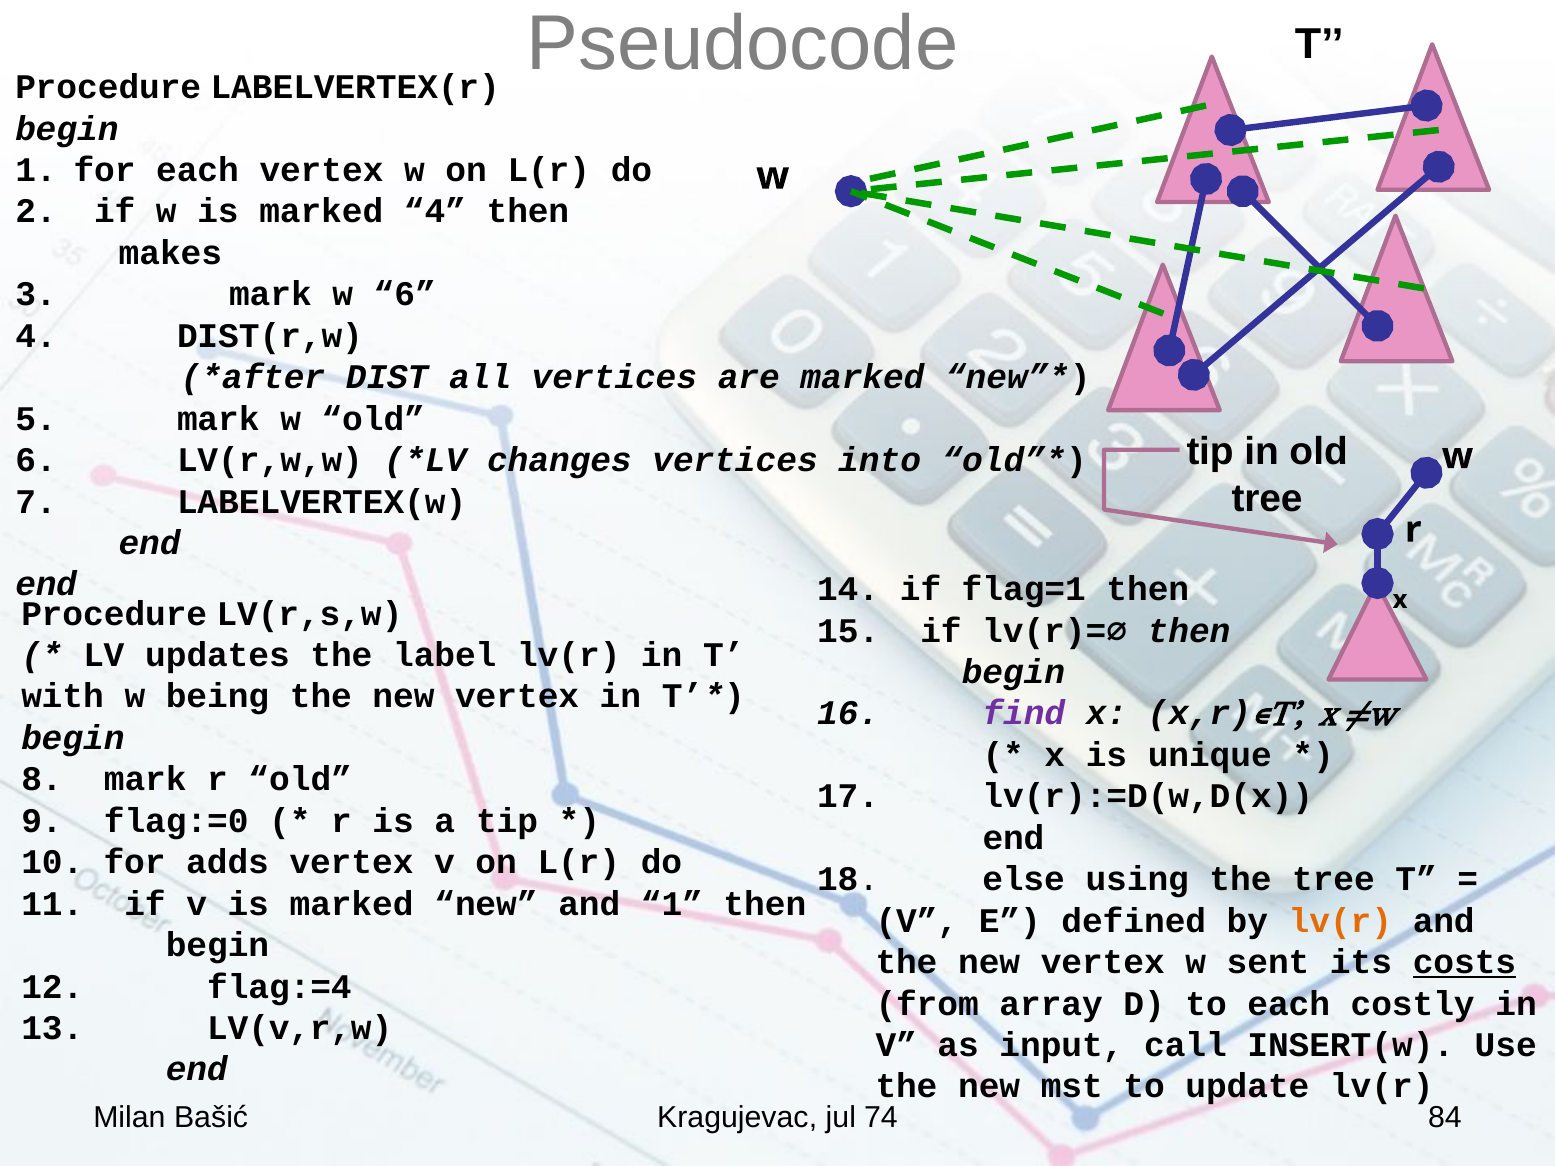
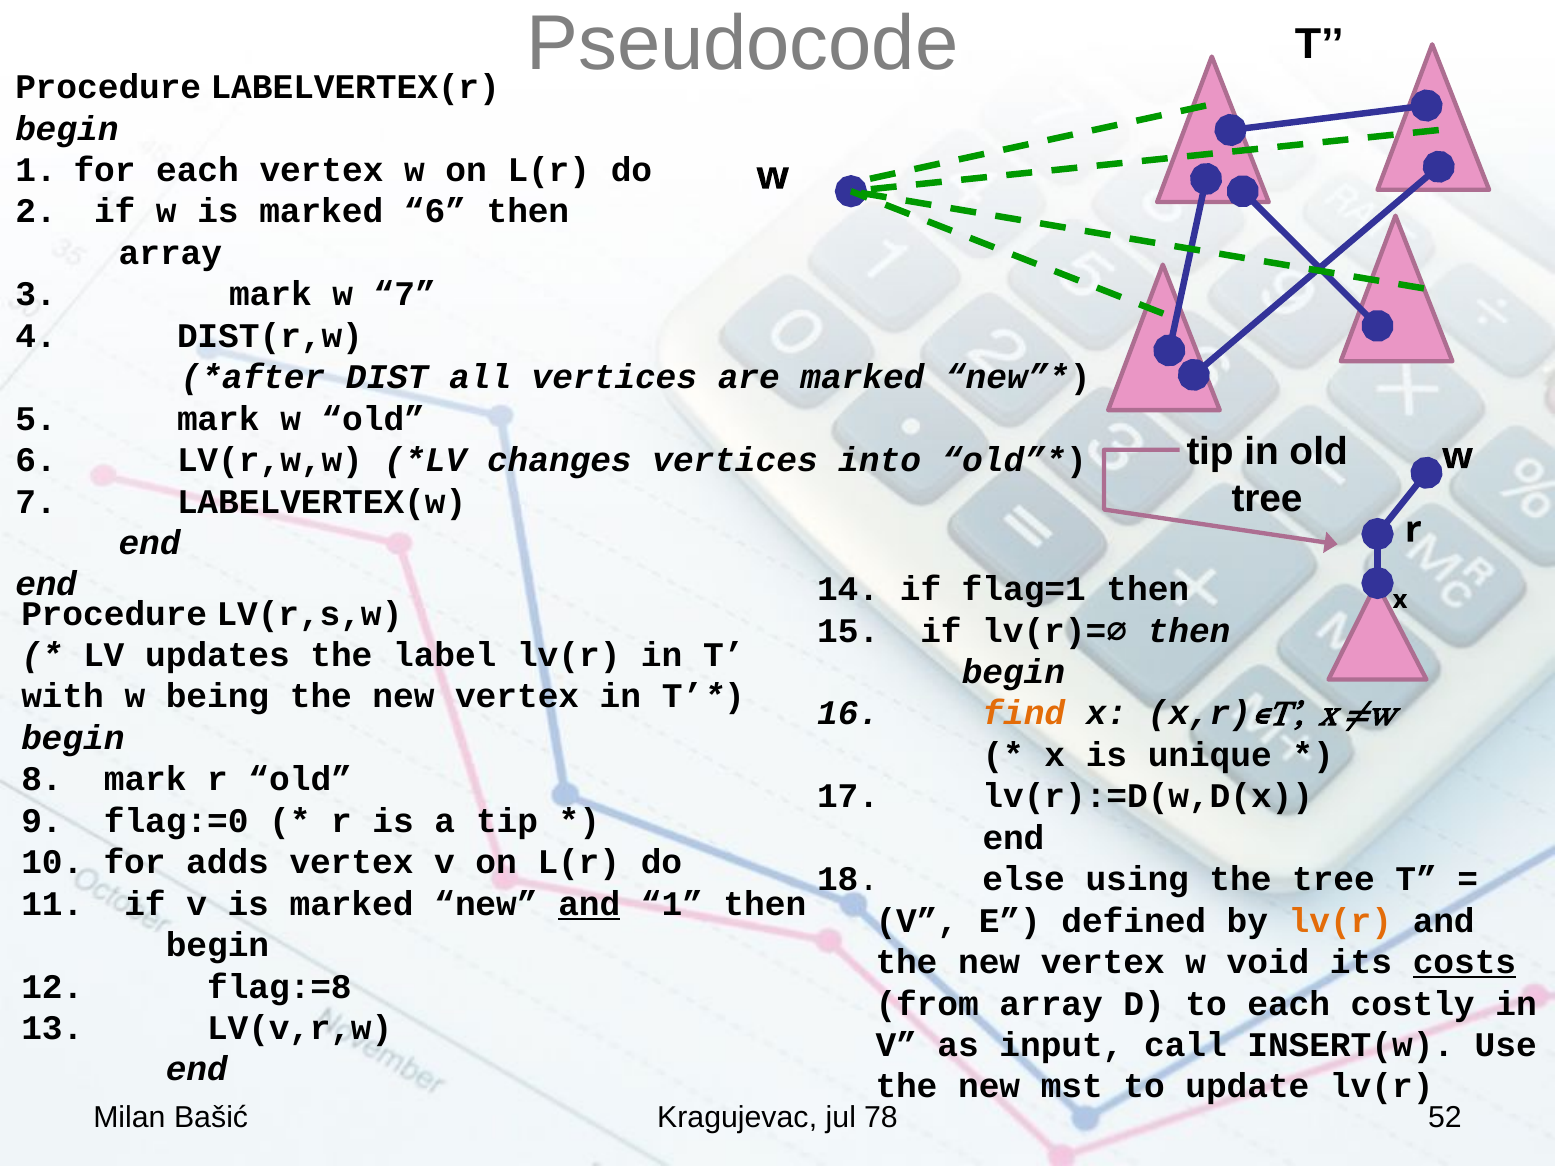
marked 4: 4 -> 6
makes at (170, 253): makes -> array
w 6: 6 -> 7
find colour: purple -> orange
and at (589, 904) underline: none -> present
sent: sent -> void
flag:=4: flag:=4 -> flag:=8
74: 74 -> 78
84: 84 -> 52
